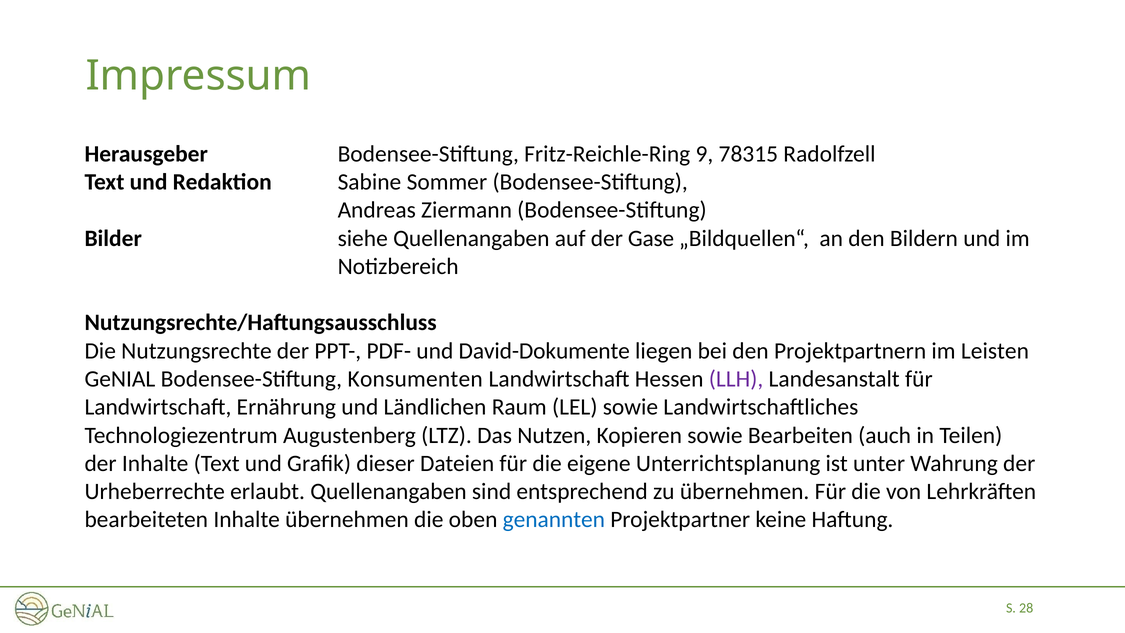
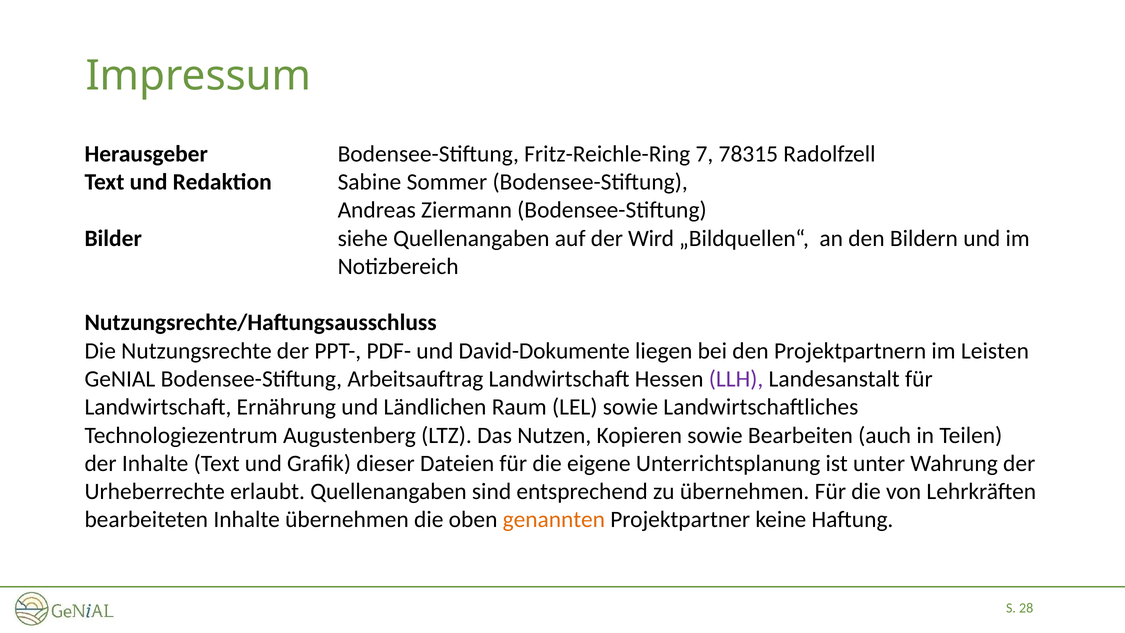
9: 9 -> 7
Gase: Gase -> Wird
Konsumenten: Konsumenten -> Arbeitsauftrag
genannten colour: blue -> orange
